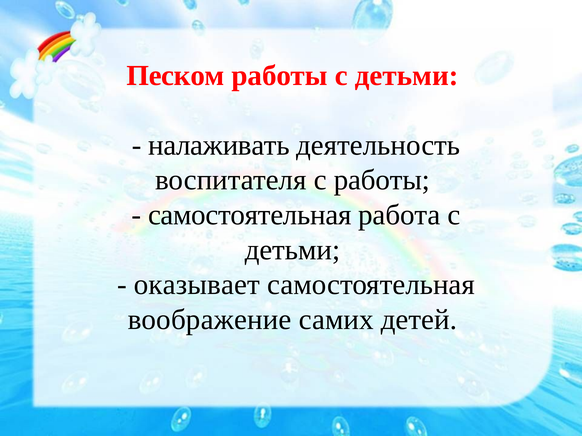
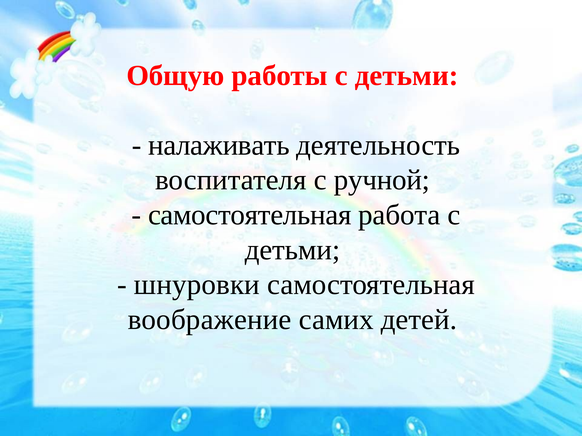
Песком: Песком -> Общую
с работы: работы -> ручной
оказывает: оказывает -> шнуровки
